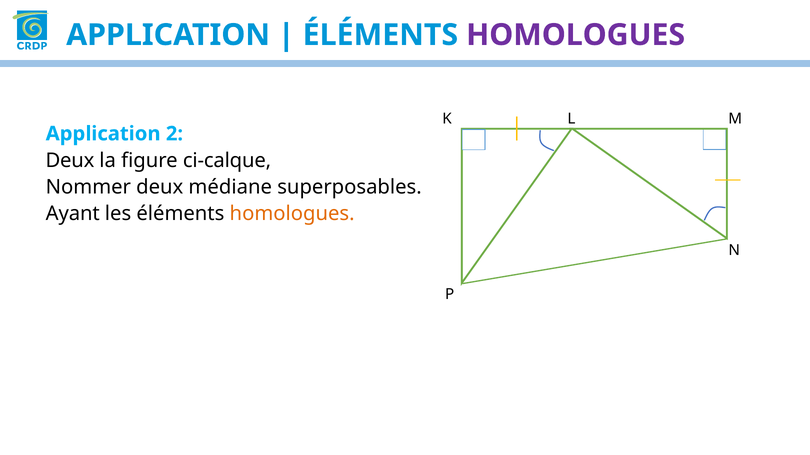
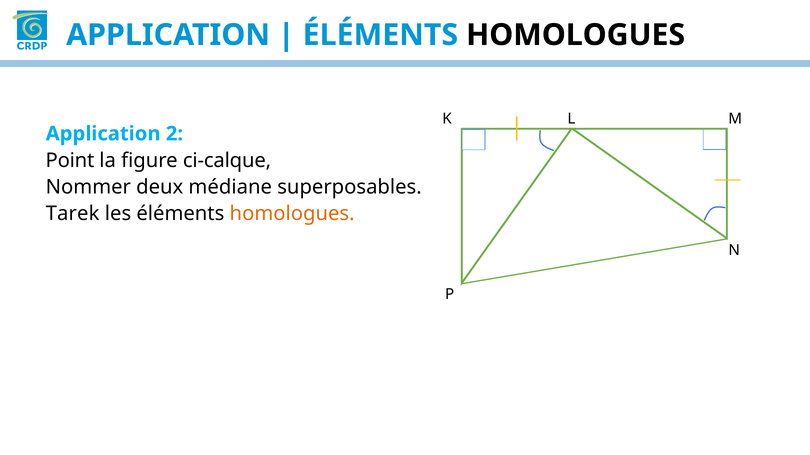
HOMOLOGUES at (576, 35) colour: purple -> black
Deux at (70, 161): Deux -> Point
Ayant: Ayant -> Tarek
